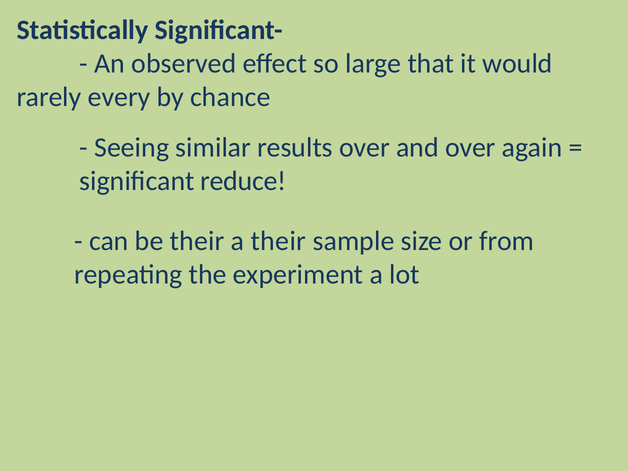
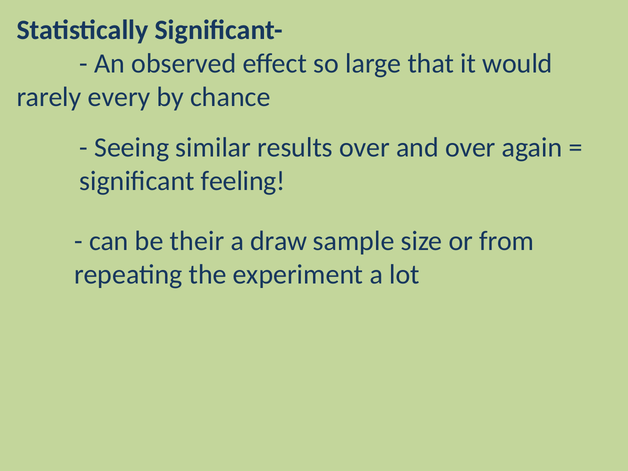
reduce: reduce -> feeling
a their: their -> draw
